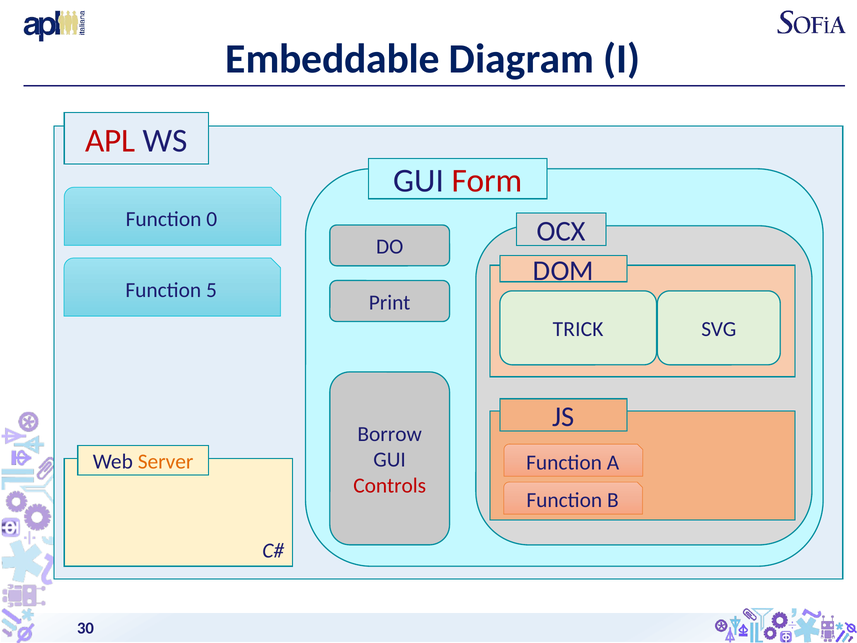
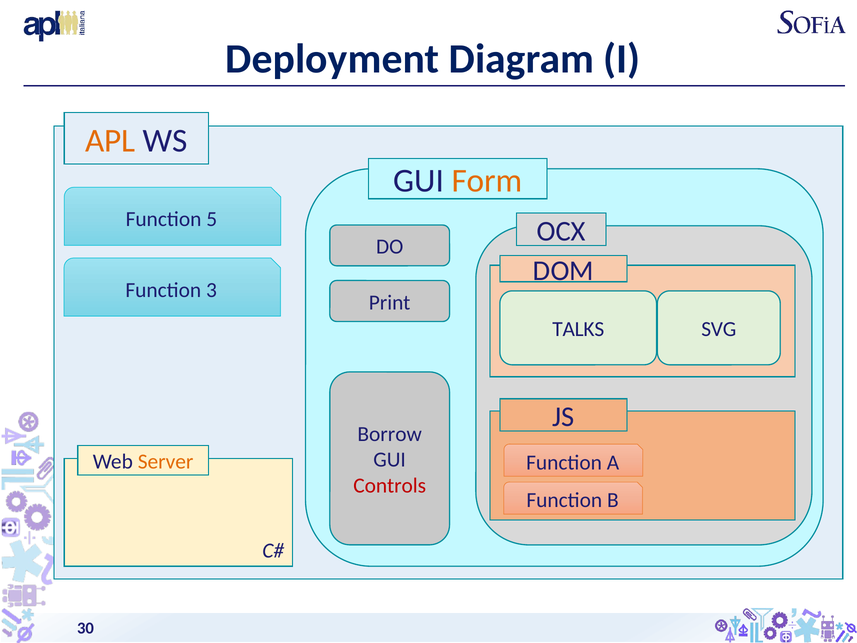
Embeddable: Embeddable -> Deployment
APL colour: red -> orange
Form colour: red -> orange
0: 0 -> 5
5: 5 -> 3
TRICK: TRICK -> TALKS
